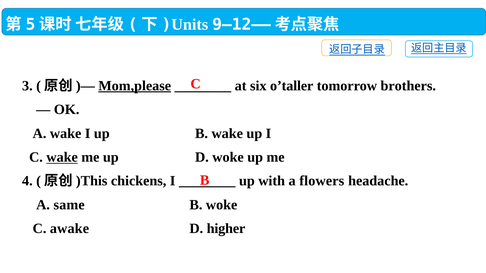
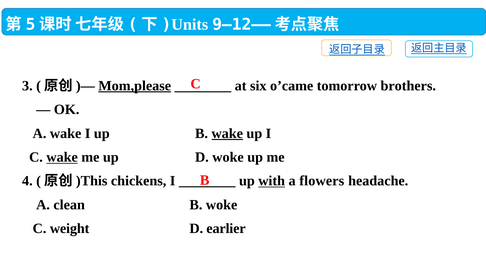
o’taller: o’taller -> o’came
wake at (227, 134) underline: none -> present
with underline: none -> present
same: same -> clean
awake: awake -> weight
higher: higher -> earlier
